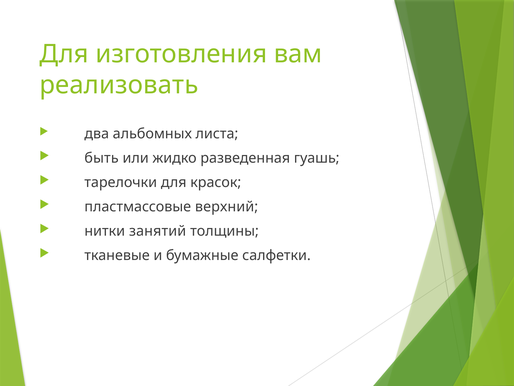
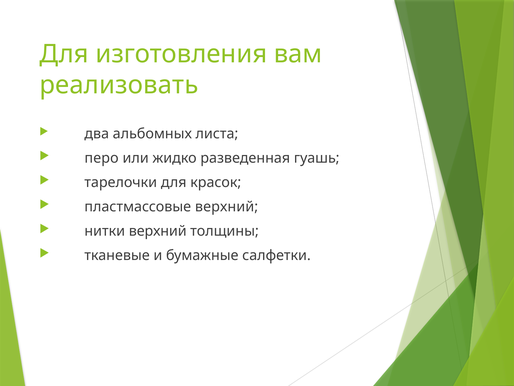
быть: быть -> перо
нитки занятий: занятий -> верхний
